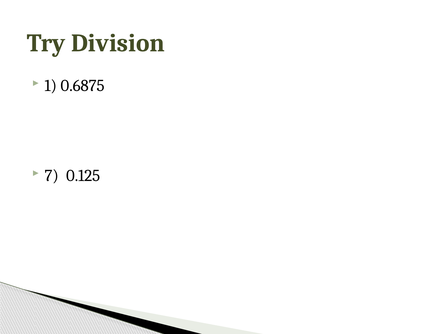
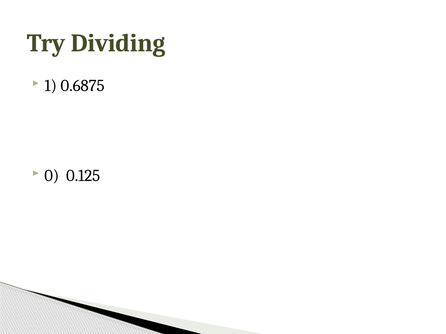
Division: Division -> Dividing
7: 7 -> 0
